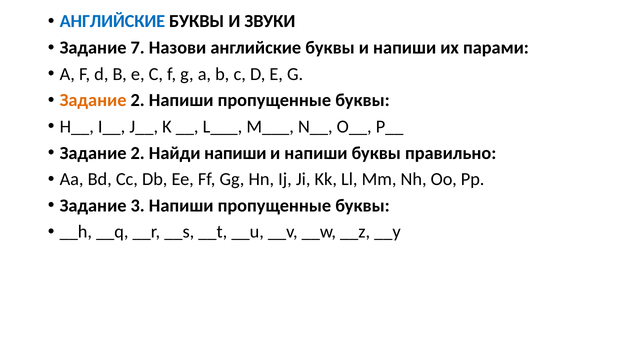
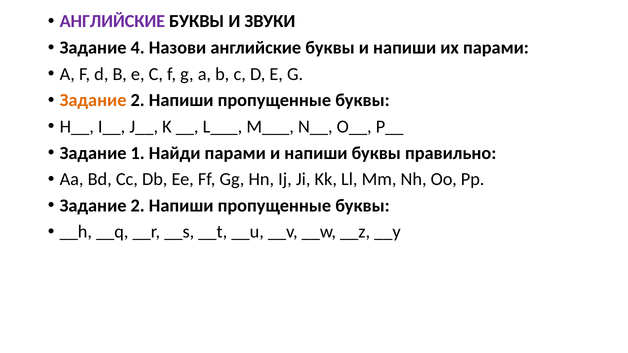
АНГЛИЙСКИЕ at (112, 21) colour: blue -> purple
7: 7 -> 4
2 at (138, 153): 2 -> 1
Найди напиши: напиши -> парами
3 at (138, 206): 3 -> 2
